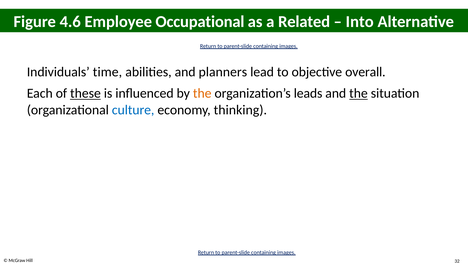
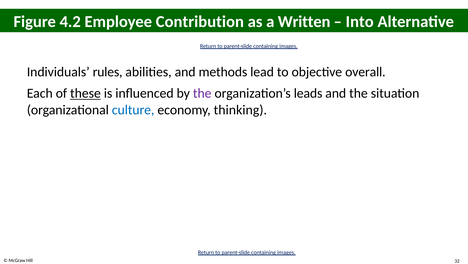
4.6: 4.6 -> 4.2
Occupational: Occupational -> Contribution
Related: Related -> Written
time: time -> rules
planners: planners -> methods
the at (202, 93) colour: orange -> purple
the at (358, 93) underline: present -> none
